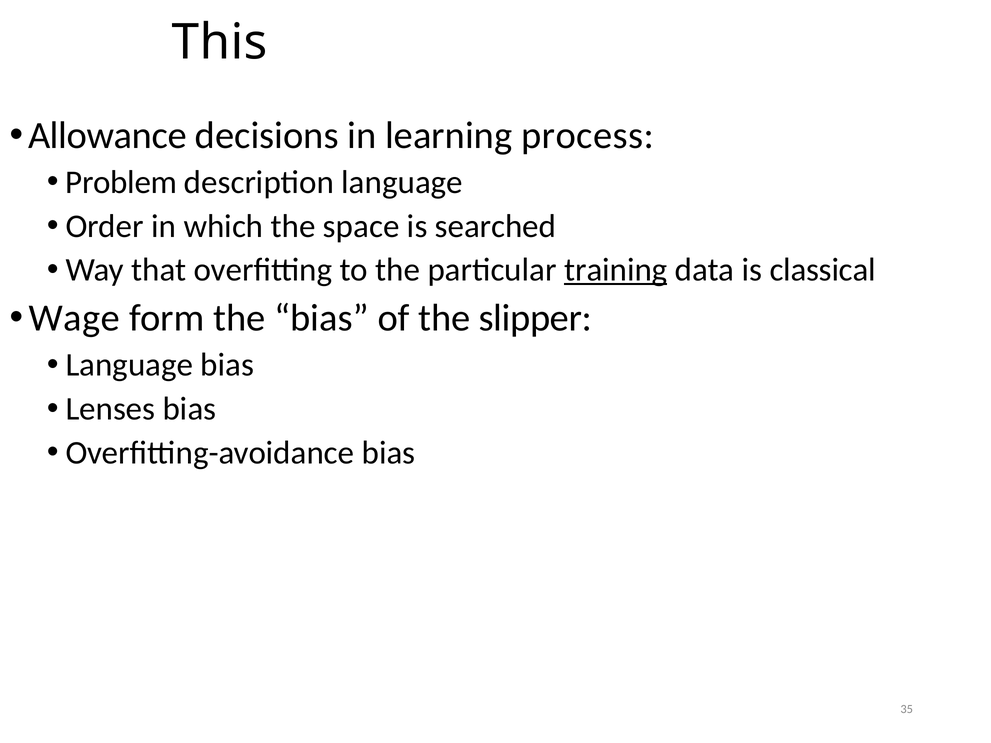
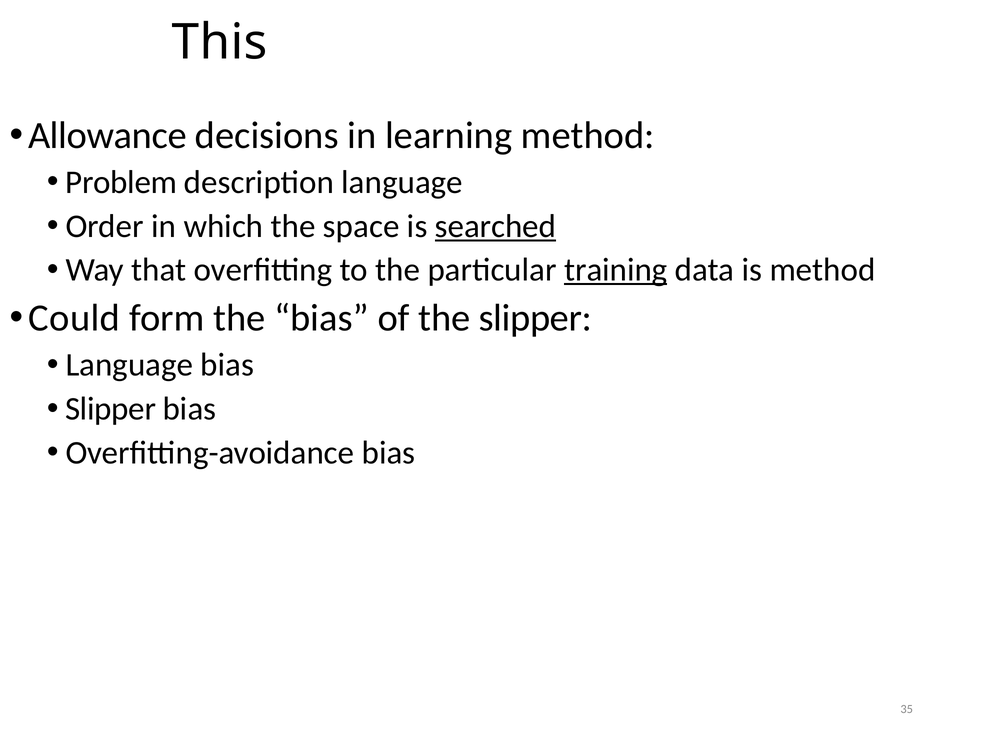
learning process: process -> method
searched underline: none -> present
is classical: classical -> method
Wage: Wage -> Could
Lenses at (110, 409): Lenses -> Slipper
